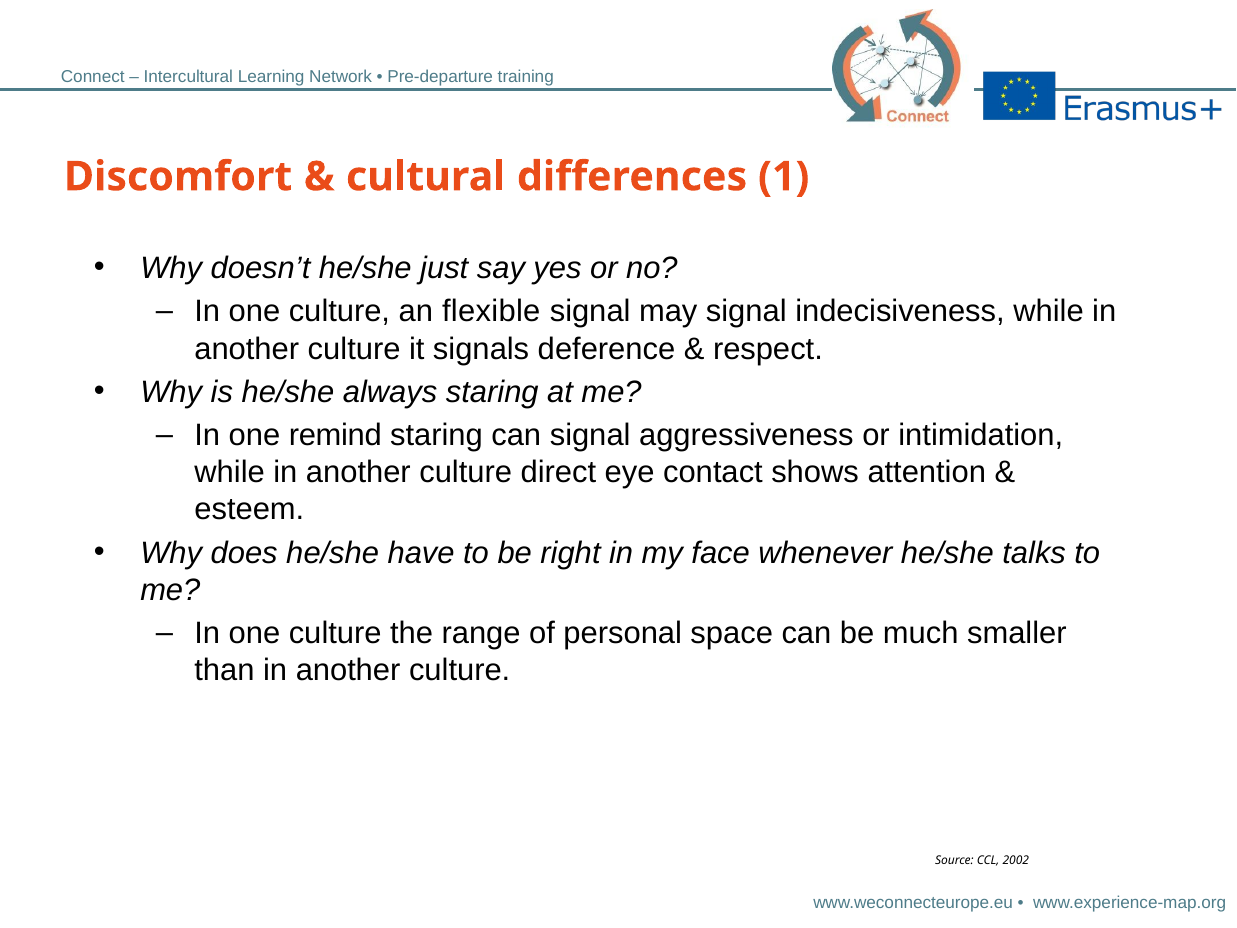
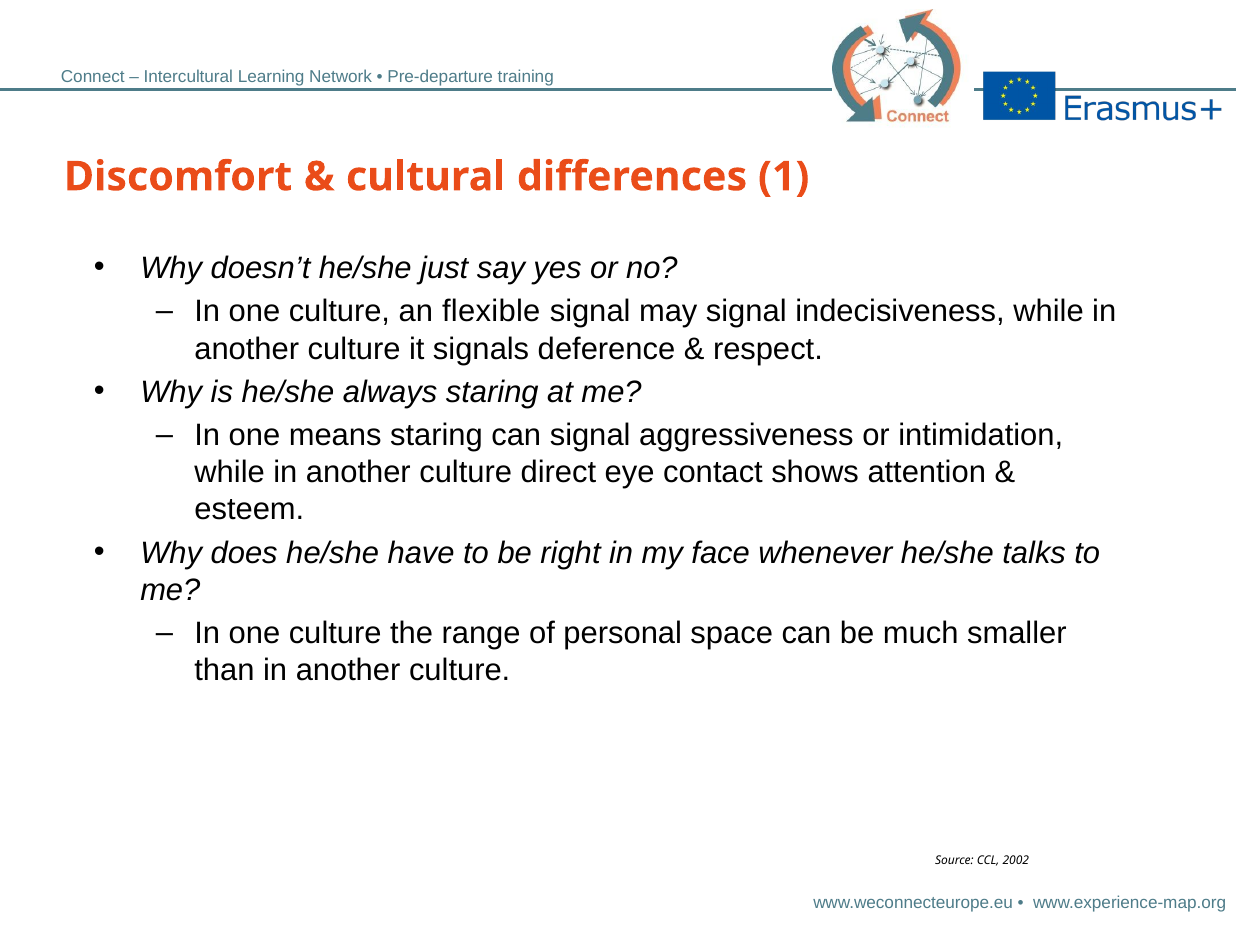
remind: remind -> means
